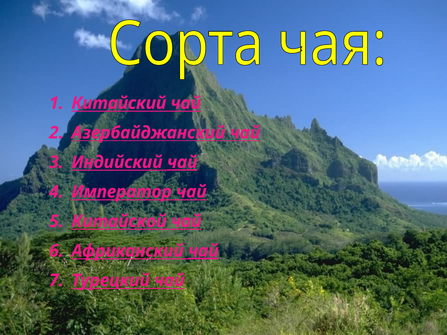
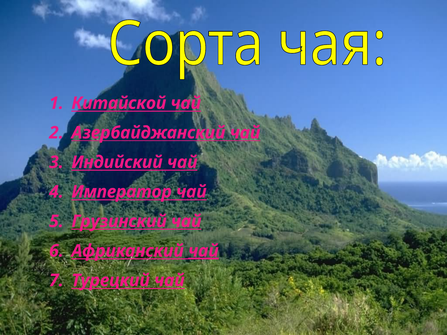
Китайский: Китайский -> Китайской
чай at (182, 162) underline: present -> none
Китайской: Китайской -> Грузинский
